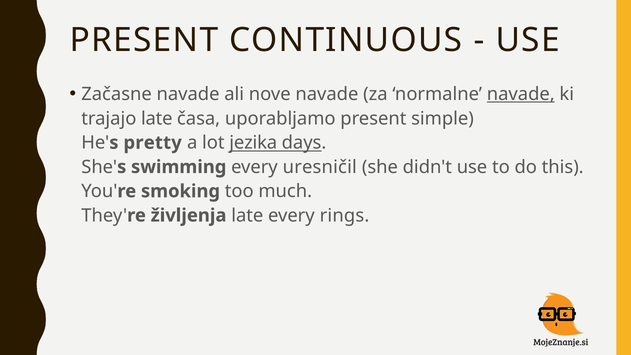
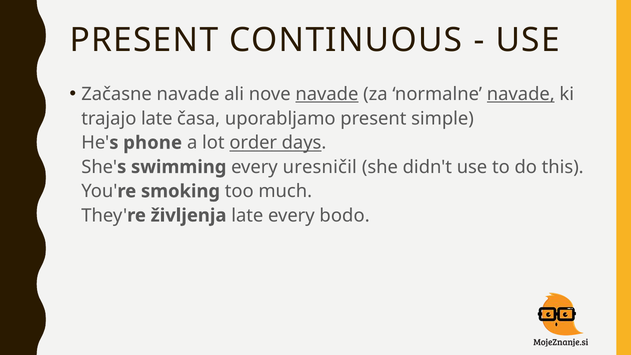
navade at (327, 94) underline: none -> present
pretty: pretty -> phone
jezika: jezika -> order
rings: rings -> bodo
